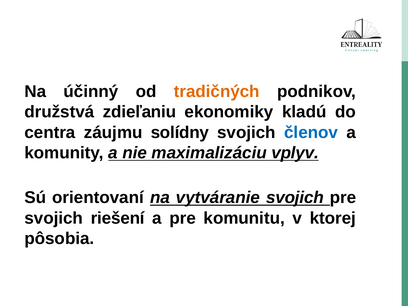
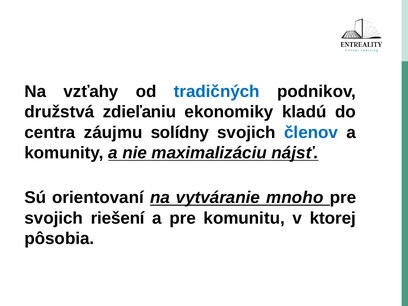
účinný: účinný -> vzťahy
tradičných colour: orange -> blue
vplyv: vplyv -> nájsť
vytváranie svojich: svojich -> mnoho
